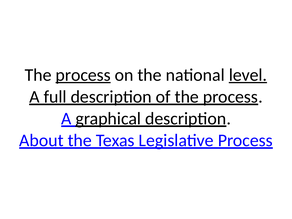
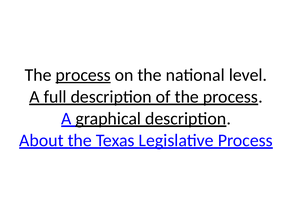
level underline: present -> none
